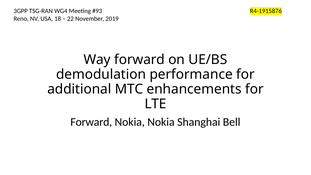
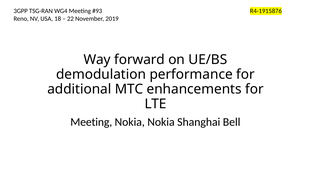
Forward at (91, 122): Forward -> Meeting
